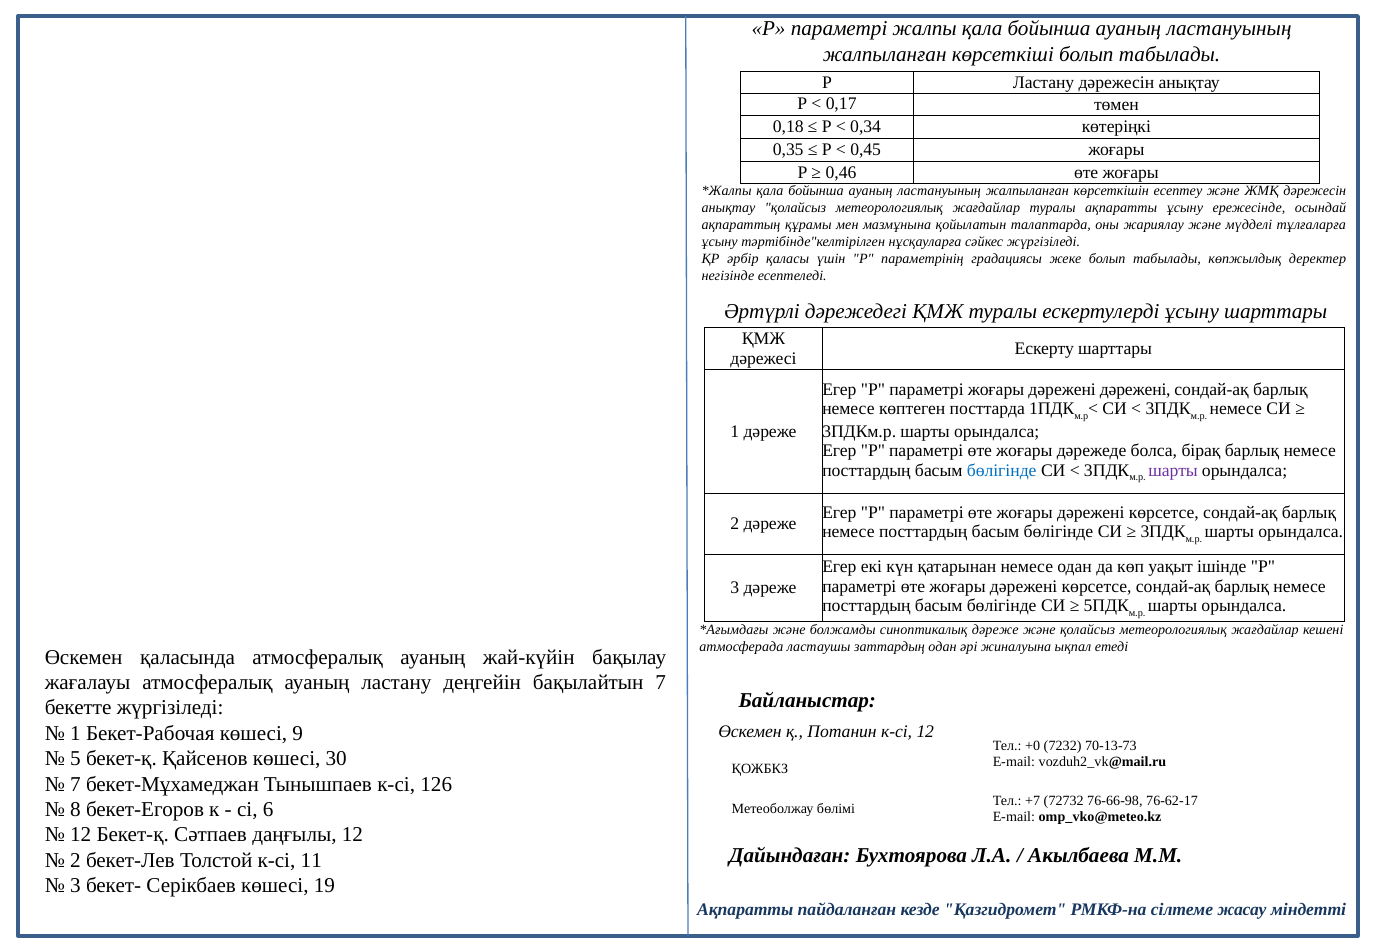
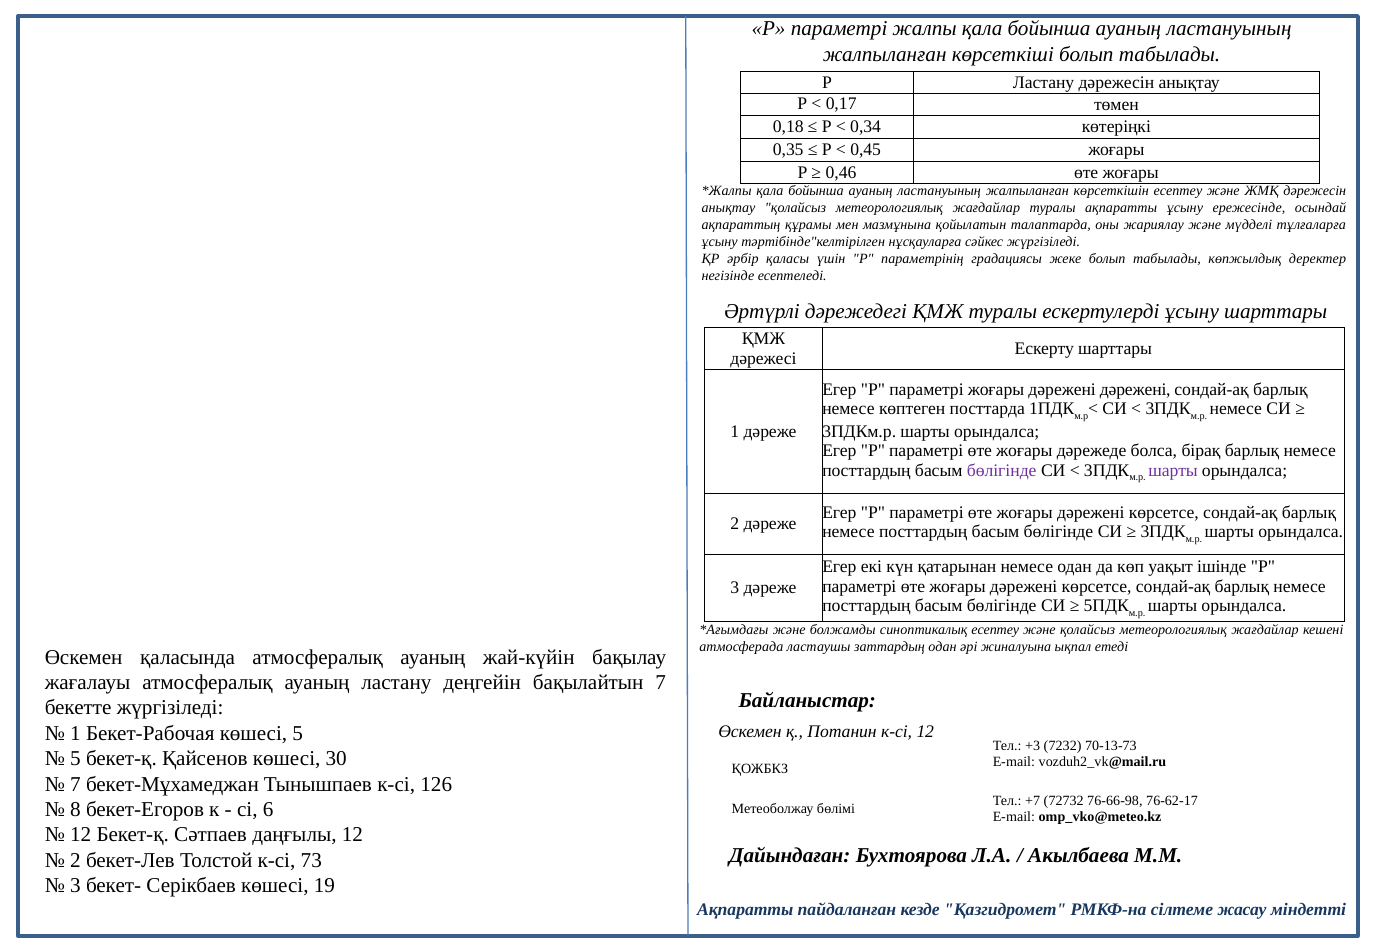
бөлігінде at (1002, 471) colour: blue -> purple
синоптикалық дәреже: дәреже -> есептеу
көшесі 9: 9 -> 5
+0: +0 -> +3
11: 11 -> 73
